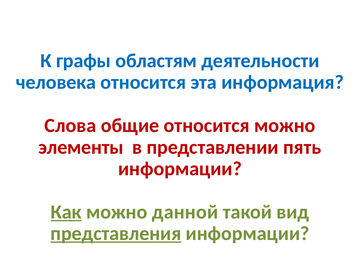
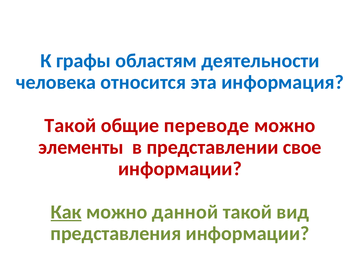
Слова at (70, 126): Слова -> Такой
общие относится: относится -> переводе
пять: пять -> свое
представления underline: present -> none
